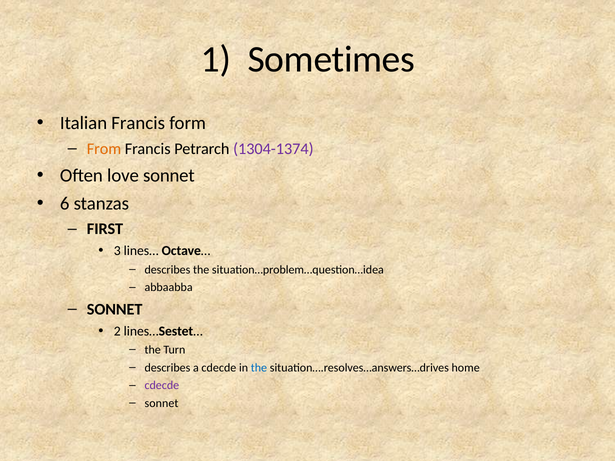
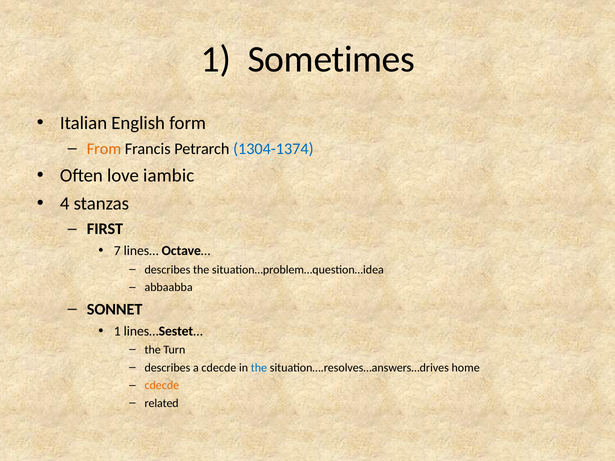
Italian Francis: Francis -> English
1304-1374 colour: purple -> blue
love sonnet: sonnet -> iambic
6: 6 -> 4
3: 3 -> 7
2 at (117, 331): 2 -> 1
cdecde at (162, 386) colour: purple -> orange
sonnet at (161, 403): sonnet -> related
